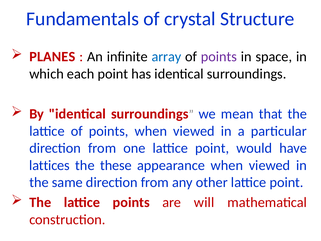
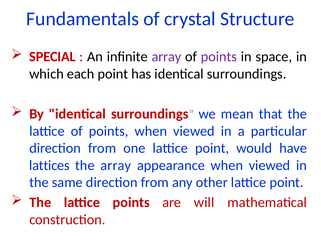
PLANES: PLANES -> SPECIAL
array at (166, 57) colour: blue -> purple
the these: these -> array
